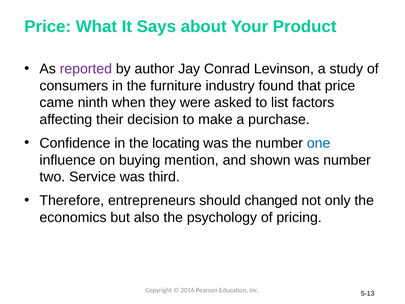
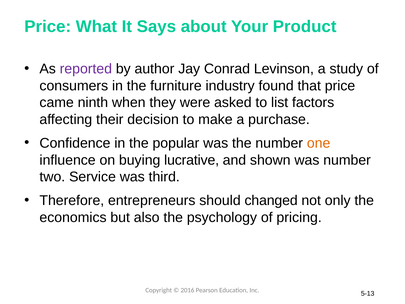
locating: locating -> popular
one colour: blue -> orange
mention: mention -> lucrative
